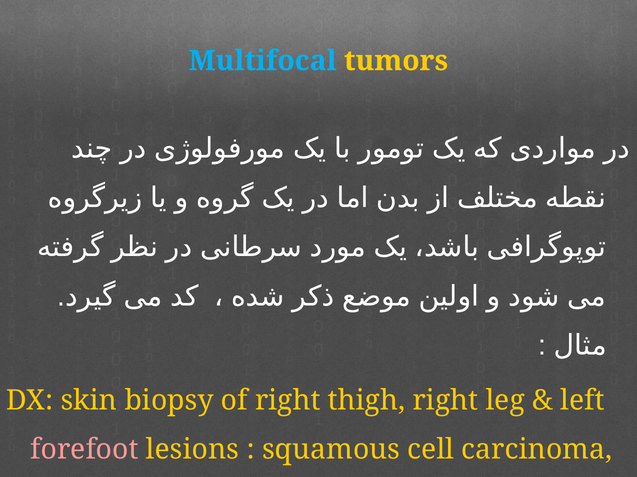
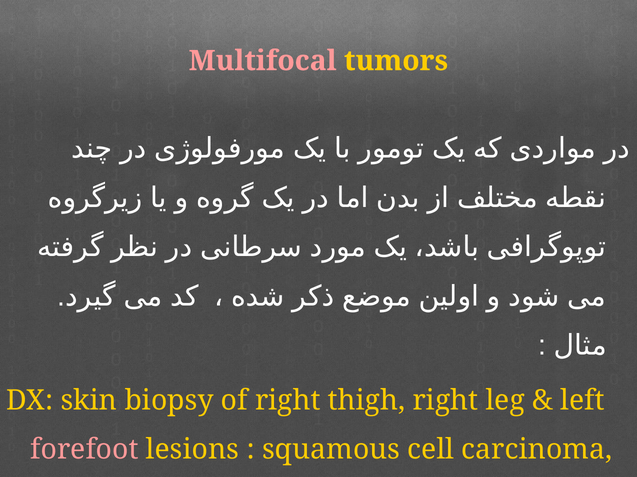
Multifocal colour: light blue -> pink
